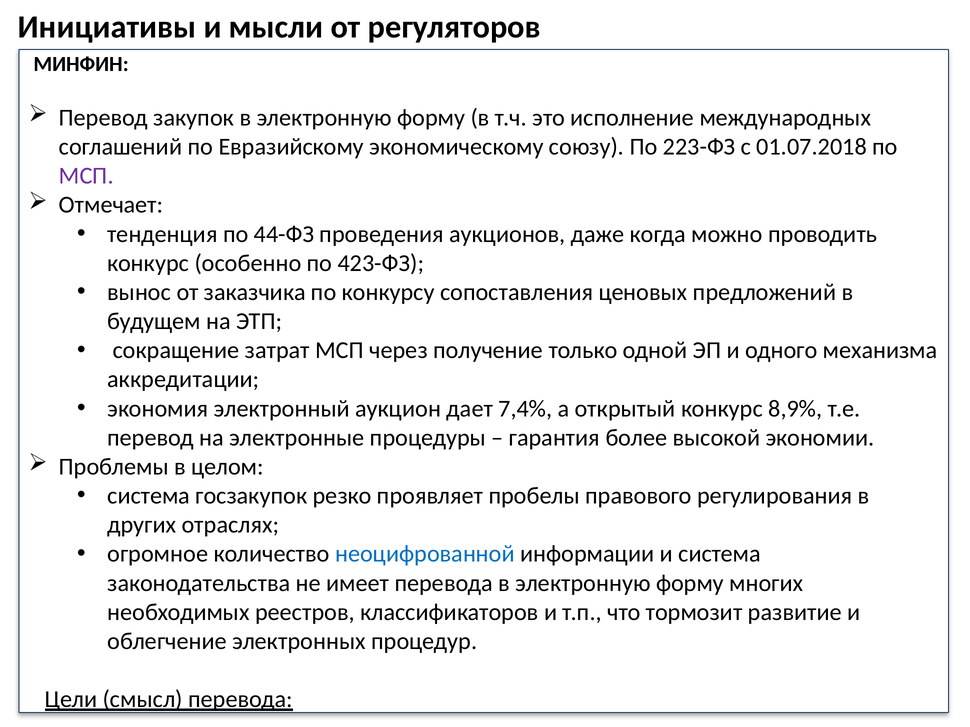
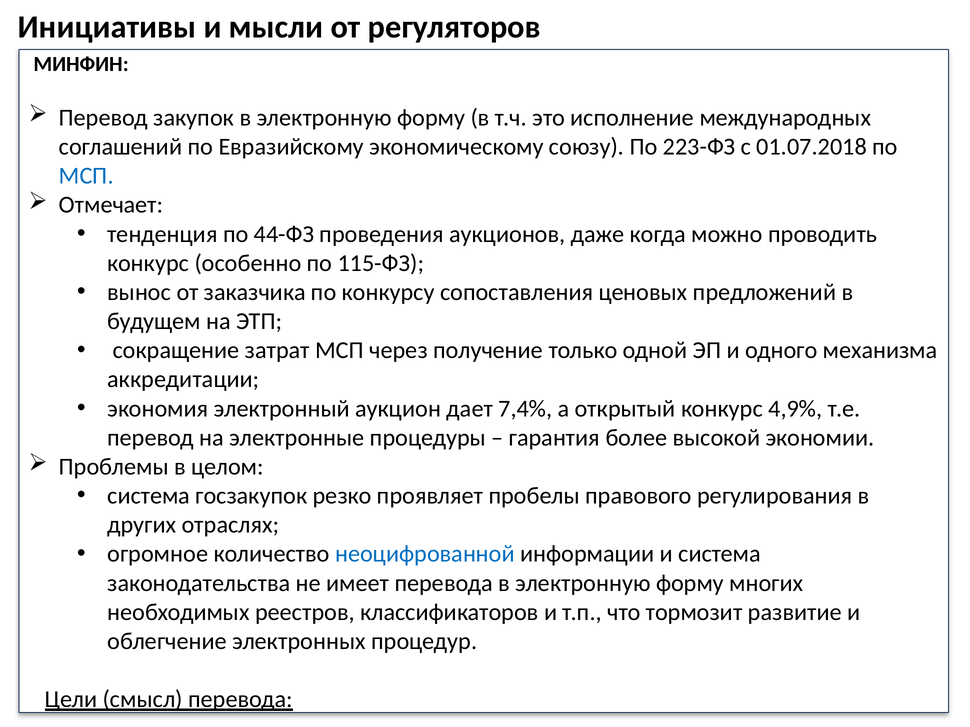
МСП at (86, 176) colour: purple -> blue
423-ФЗ: 423-ФЗ -> 115-ФЗ
8,9%: 8,9% -> 4,9%
